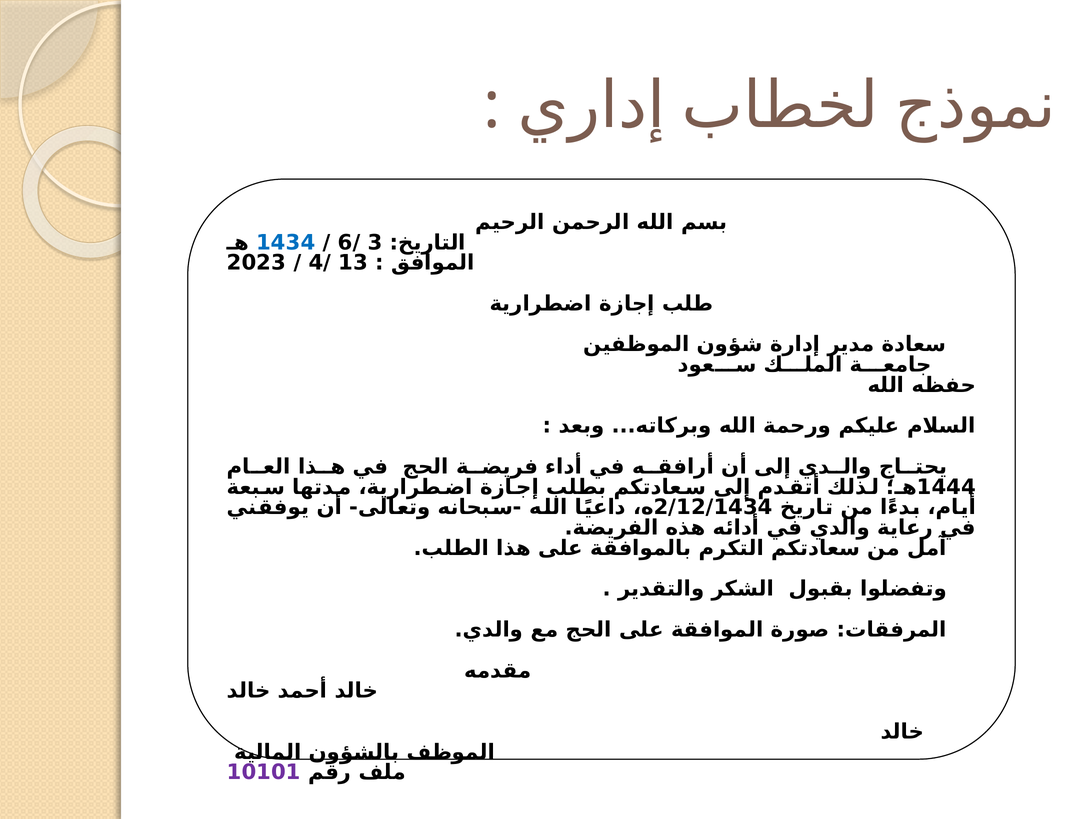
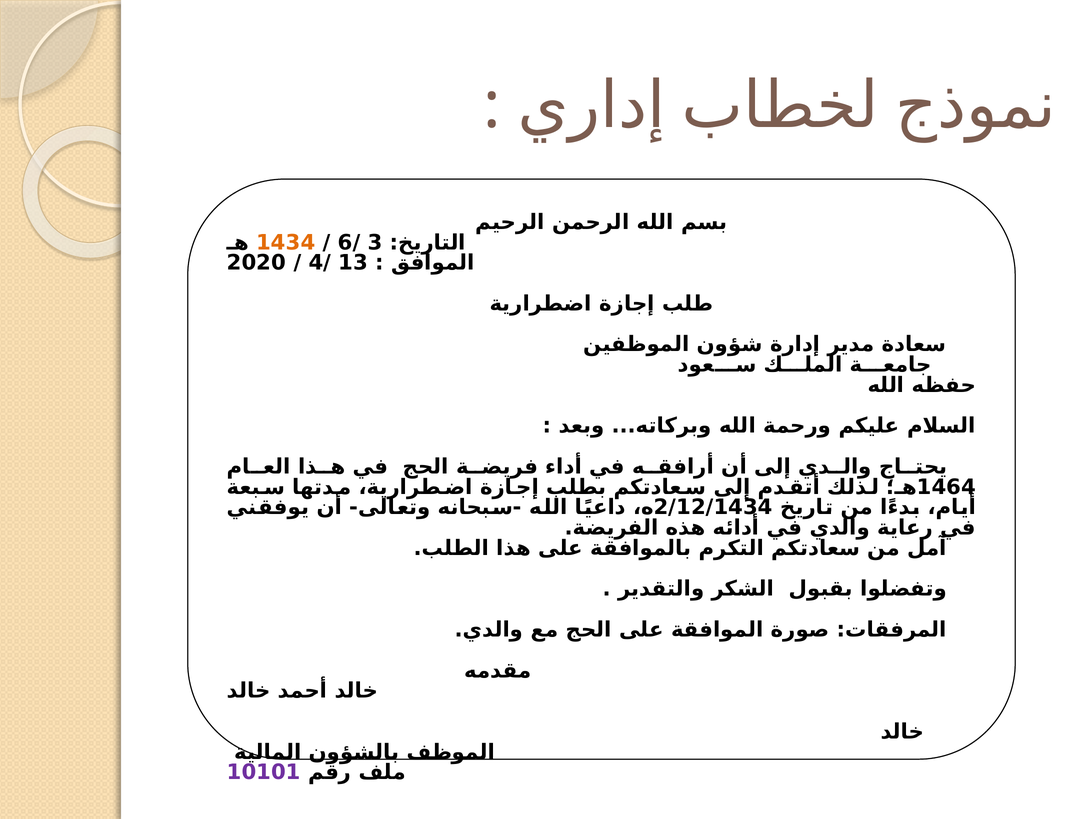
1434 colour: blue -> orange
2023: 2023 -> 2020
1444: 1444 -> 1464
